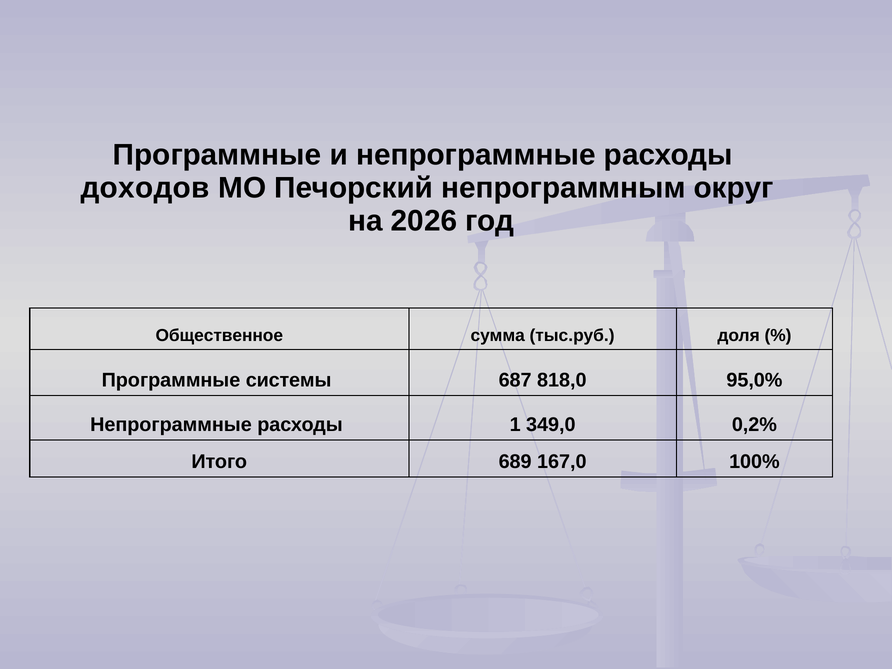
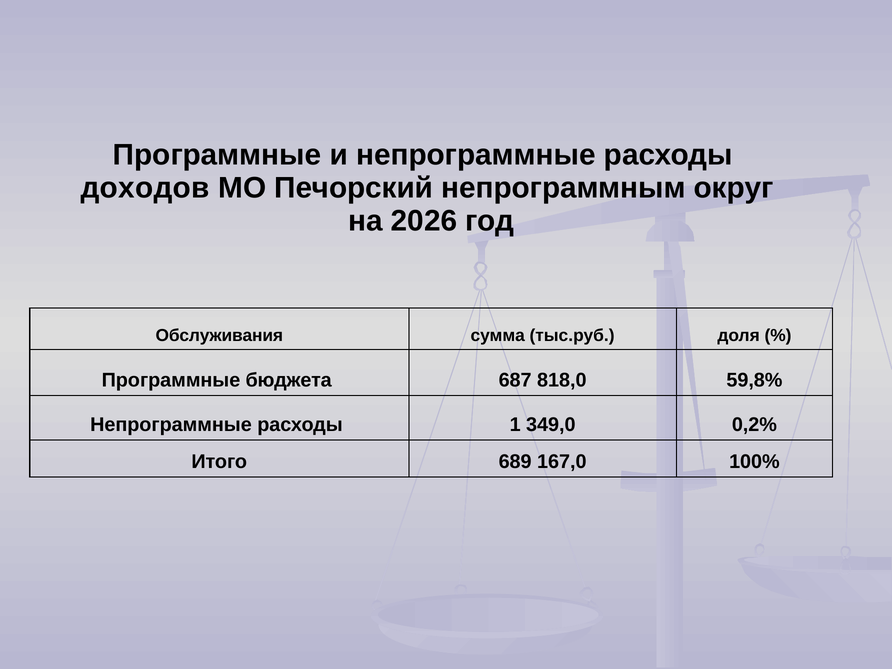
Общественное: Общественное -> Обслуживания
системы: системы -> бюджета
95,0%: 95,0% -> 59,8%
